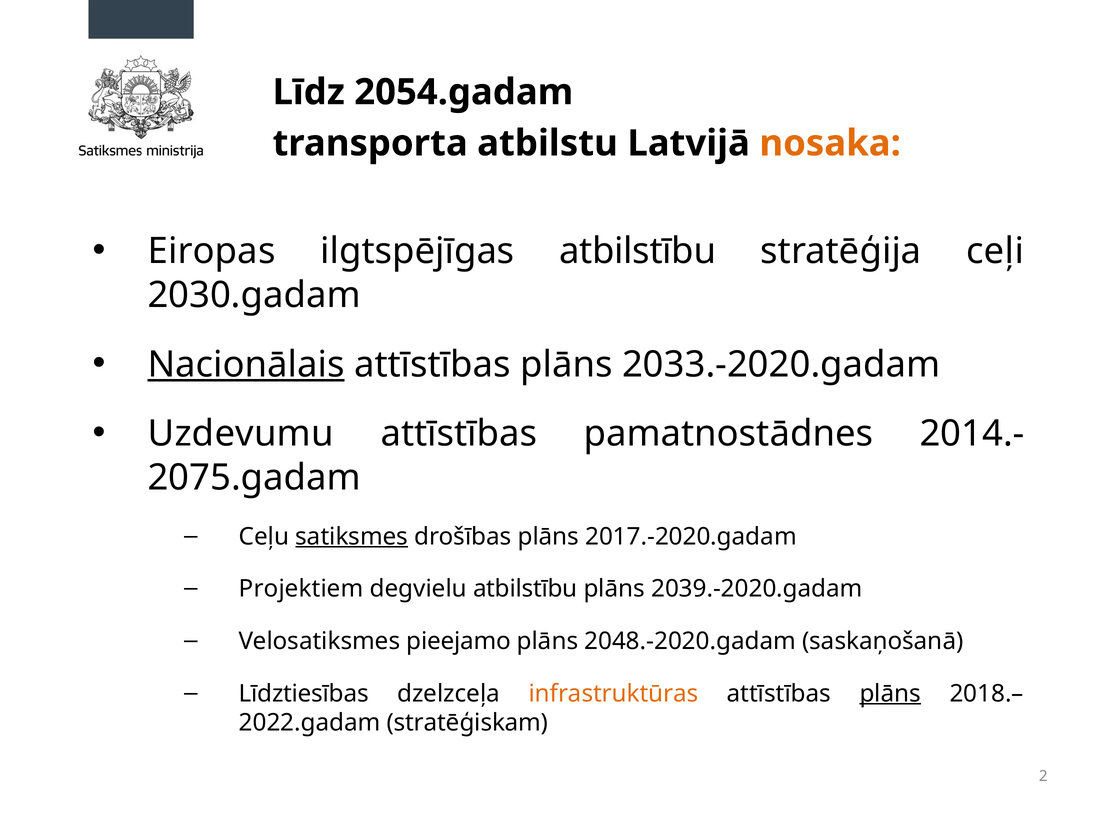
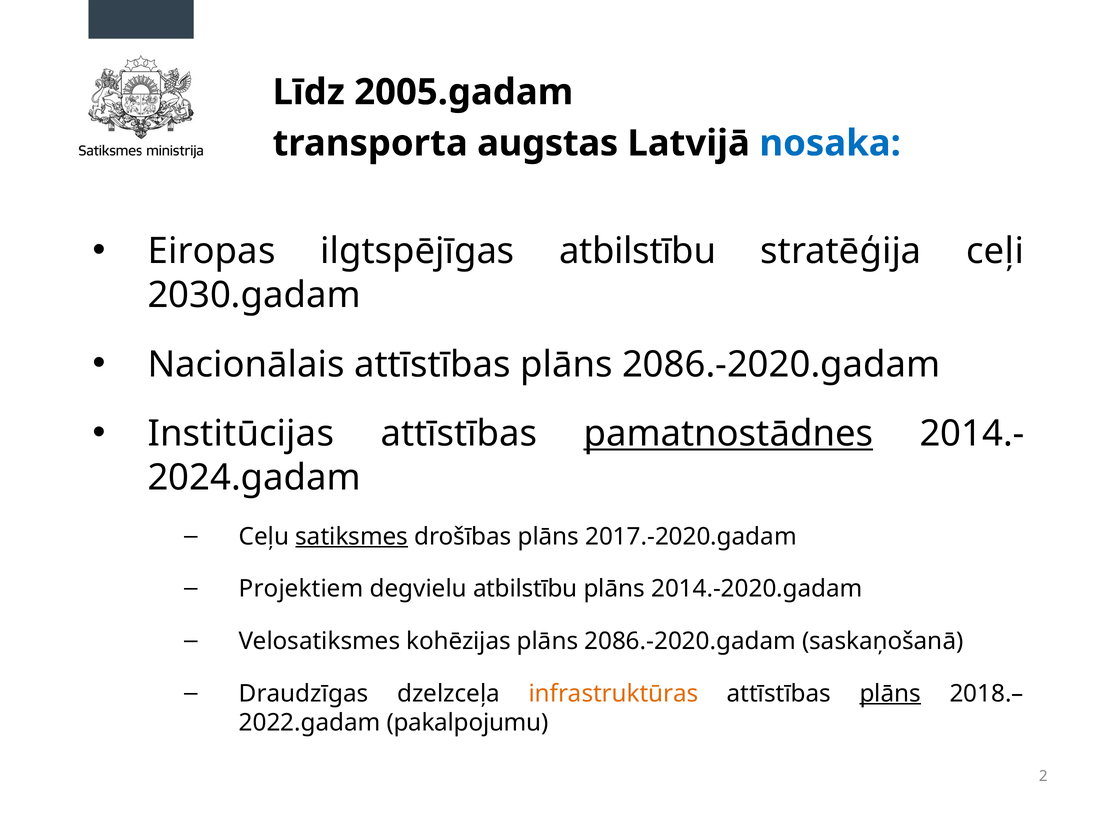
2054.gadam: 2054.gadam -> 2005.gadam
atbilstu: atbilstu -> augstas
nosaka colour: orange -> blue
Nacionālais underline: present -> none
attīstības plāns 2033.-2020.gadam: 2033.-2020.gadam -> 2086.-2020.gadam
Uzdevumu: Uzdevumu -> Institūcijas
pamatnostādnes underline: none -> present
2075.gadam: 2075.gadam -> 2024.gadam
2039.-2020.gadam: 2039.-2020.gadam -> 2014.-2020.gadam
pieejamo: pieejamo -> kohēzijas
2048.-2020.gadam at (690, 641): 2048.-2020.gadam -> 2086.-2020.gadam
Līdztiesības: Līdztiesības -> Draudzīgas
stratēģiskam: stratēģiskam -> pakalpojumu
